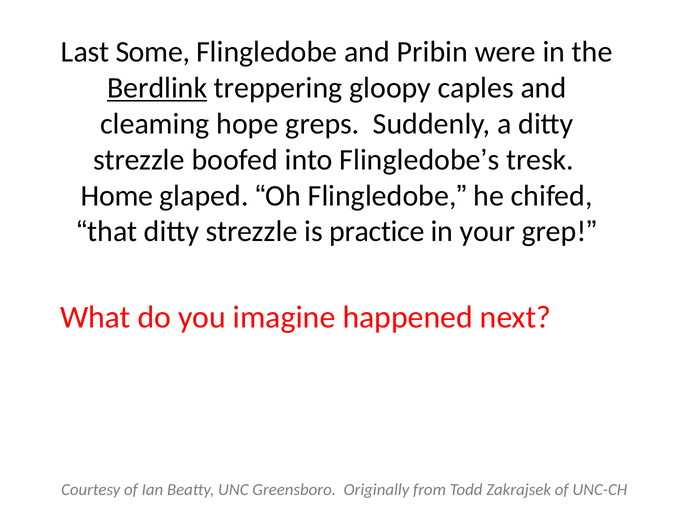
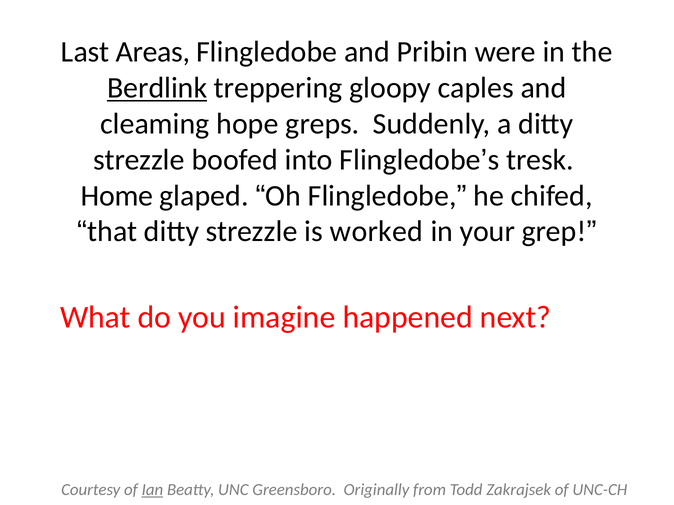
Some: Some -> Areas
practice: practice -> worked
Ian underline: none -> present
